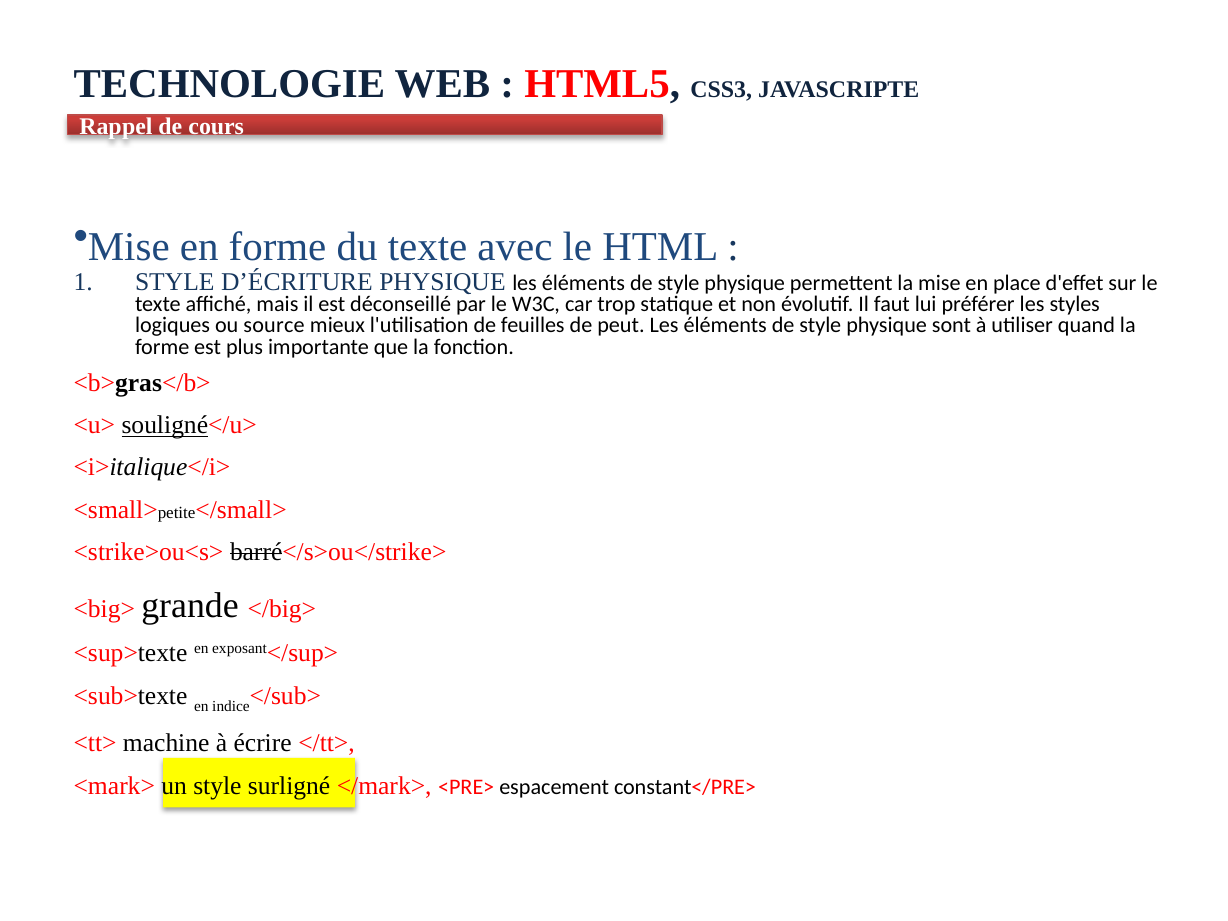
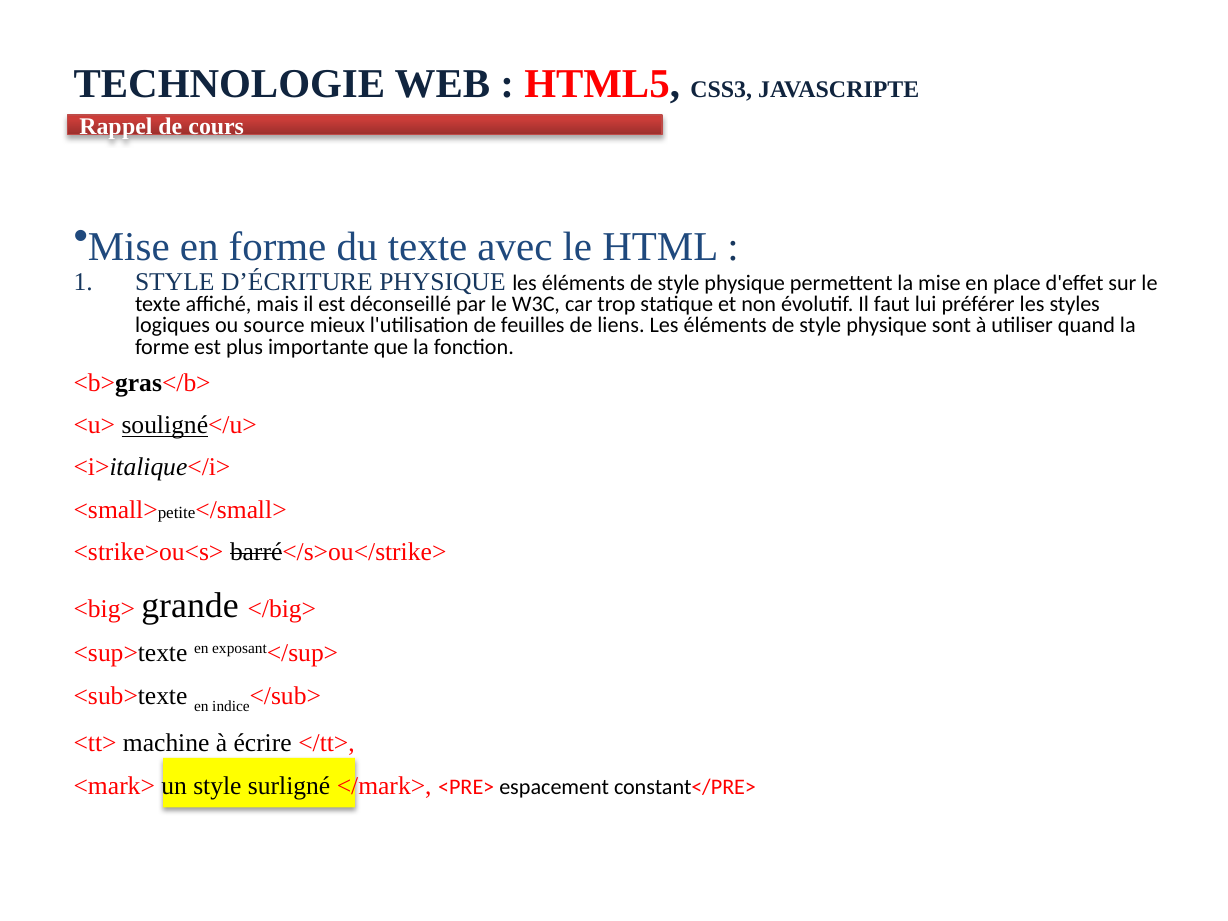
peut: peut -> liens
